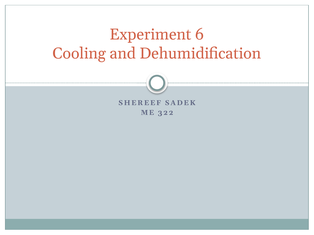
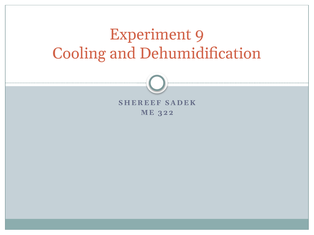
6: 6 -> 9
